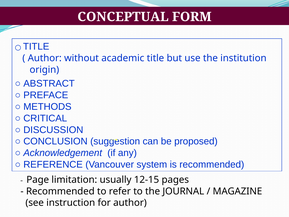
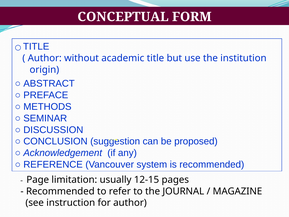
CRITICAL: CRITICAL -> SEMINAR
